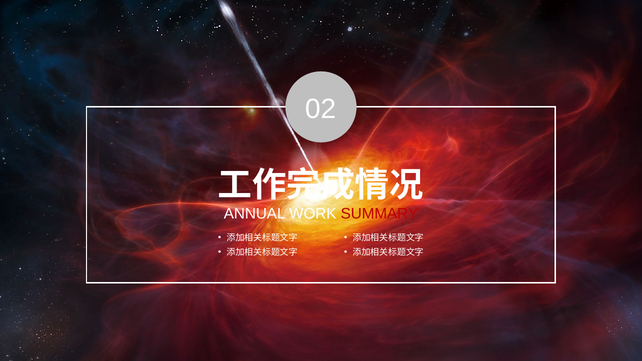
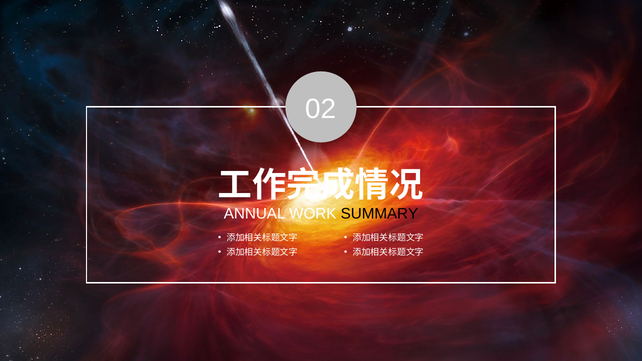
SUMMARY colour: red -> black
